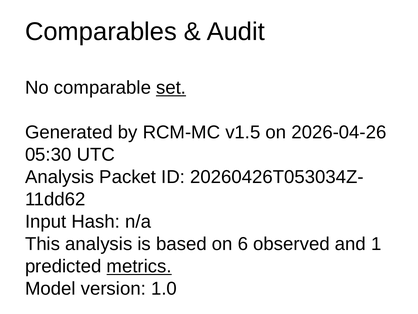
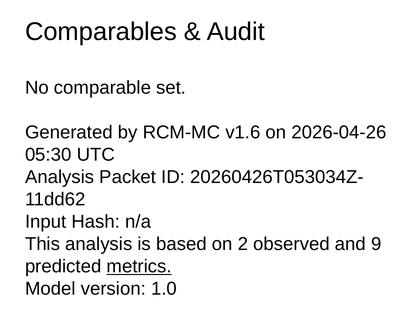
set underline: present -> none
v1.5: v1.5 -> v1.6
6: 6 -> 2
1: 1 -> 9
